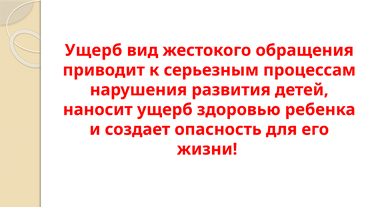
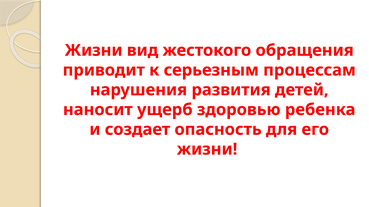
Ущерб at (93, 50): Ущерб -> Жизни
